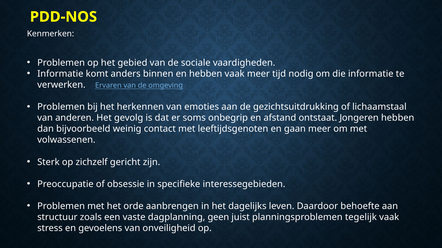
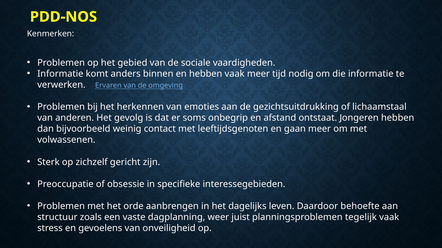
geen: geen -> weer
